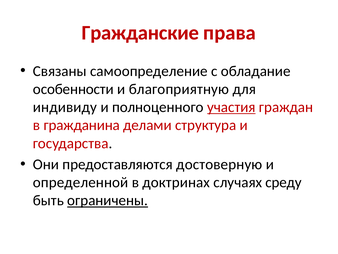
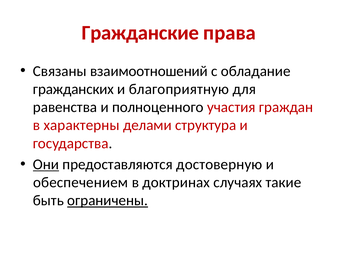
самоопределение: самоопределение -> взаимоотношений
особенности: особенности -> гражданских
индивиду: индивиду -> равенства
участия underline: present -> none
гражданина: гражданина -> характерны
Они underline: none -> present
определенной: определенной -> обеспечением
среду: среду -> такие
